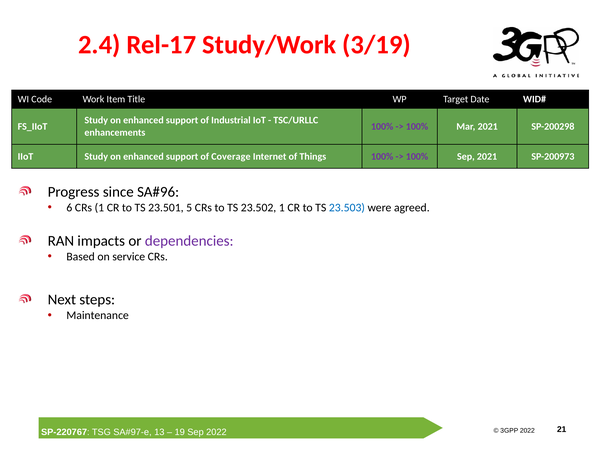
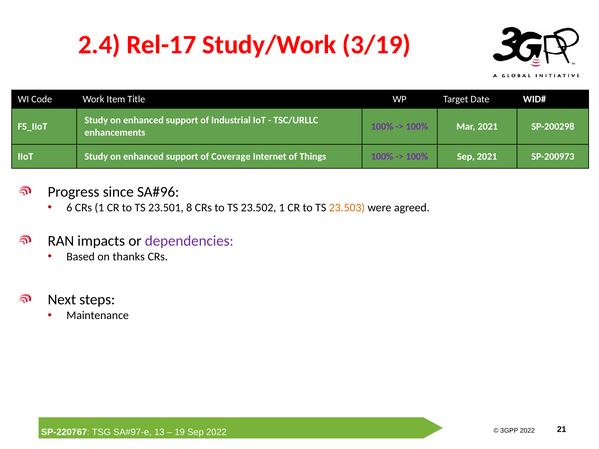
5: 5 -> 8
23.503 colour: blue -> orange
service: service -> thanks
